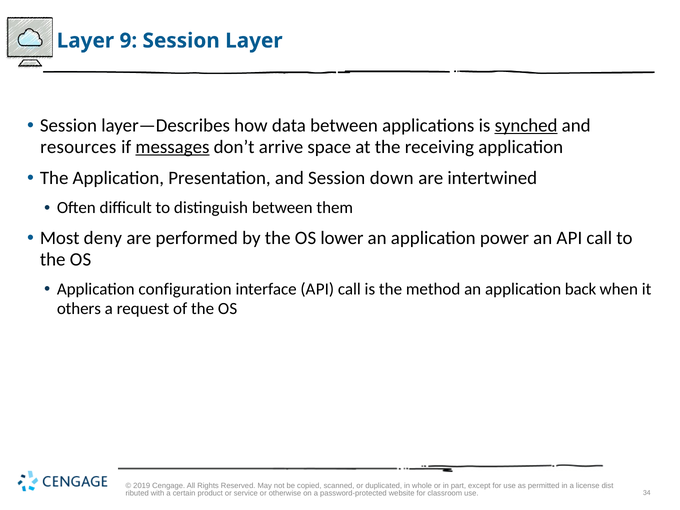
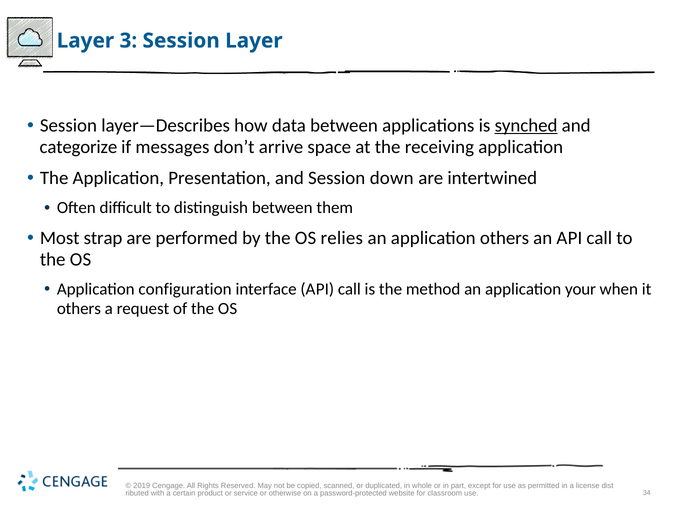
9: 9 -> 3
resources: resources -> categorize
messages underline: present -> none
deny: deny -> strap
lower: lower -> relies
application power: power -> others
back: back -> your
